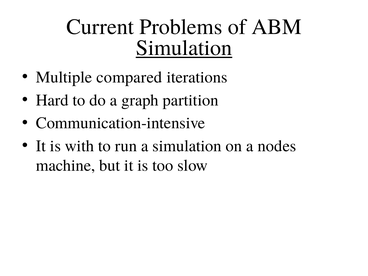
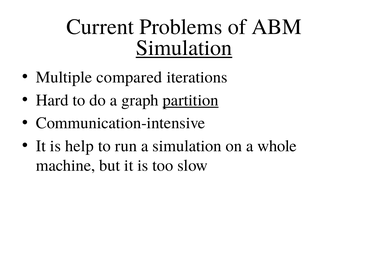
partition underline: none -> present
with: with -> help
nodes: nodes -> whole
